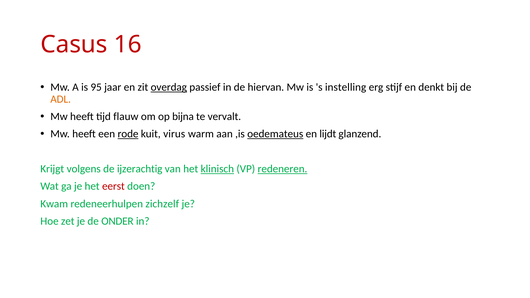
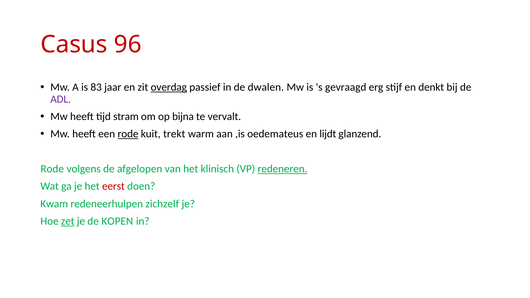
16: 16 -> 96
95: 95 -> 83
hiervan: hiervan -> dwalen
instelling: instelling -> gevraagd
ADL colour: orange -> purple
flauw: flauw -> stram
virus: virus -> trekt
oedemateus underline: present -> none
Krijgt at (52, 169): Krijgt -> Rode
ijzerachtig: ijzerachtig -> afgelopen
klinisch underline: present -> none
zet underline: none -> present
ONDER: ONDER -> KOPEN
